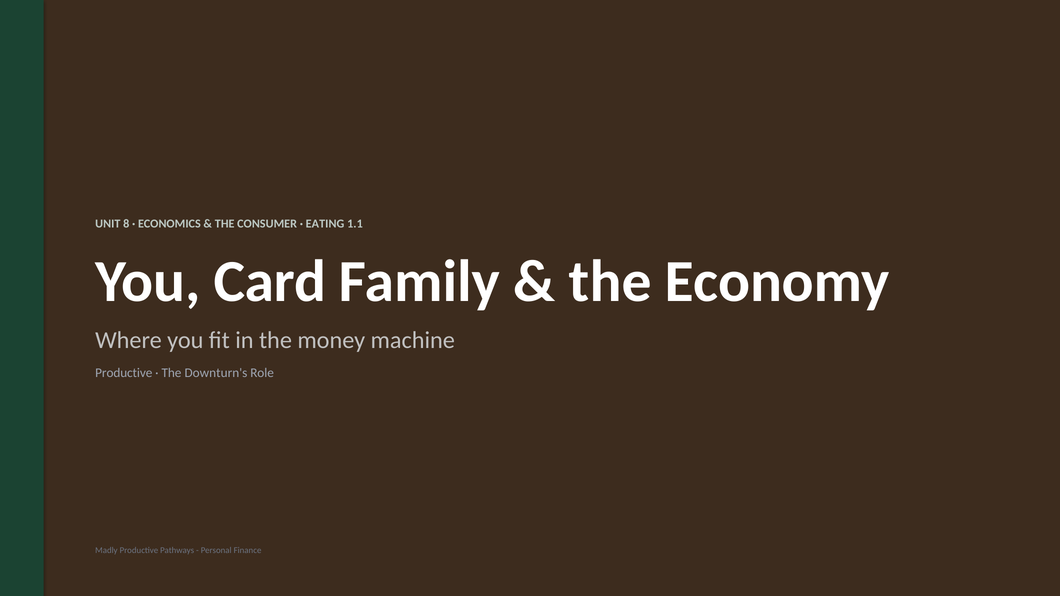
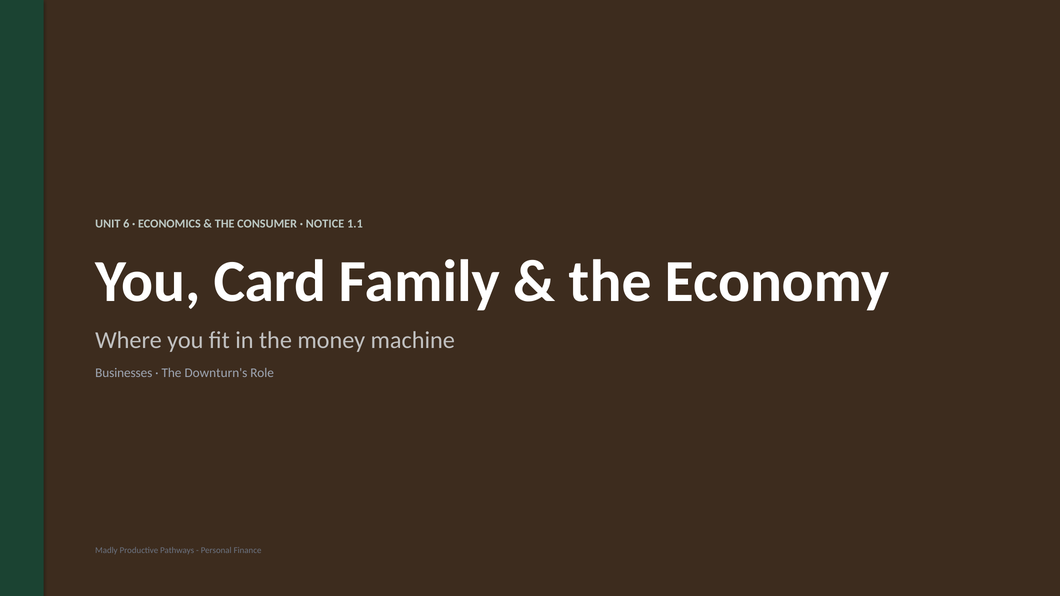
8: 8 -> 6
EATING: EATING -> NOTICE
Productive at (124, 373): Productive -> Businesses
